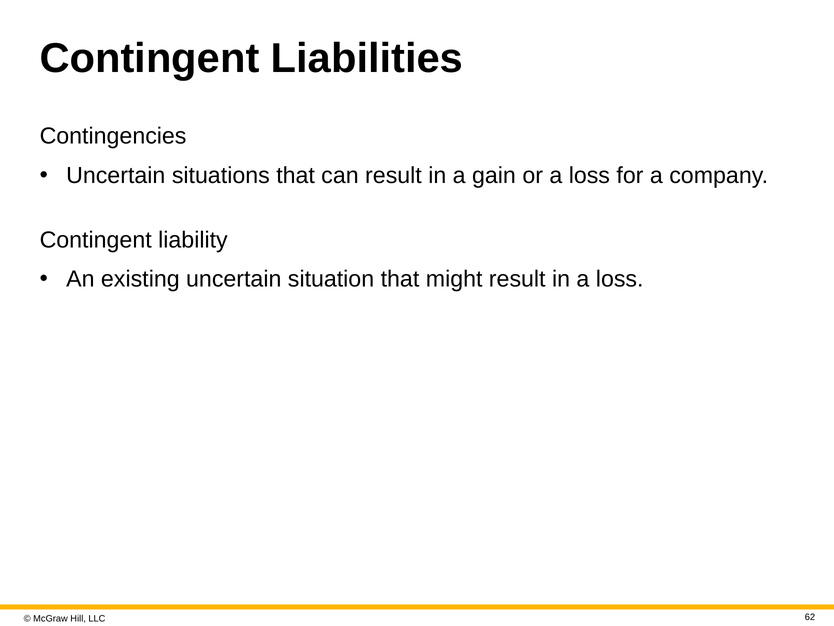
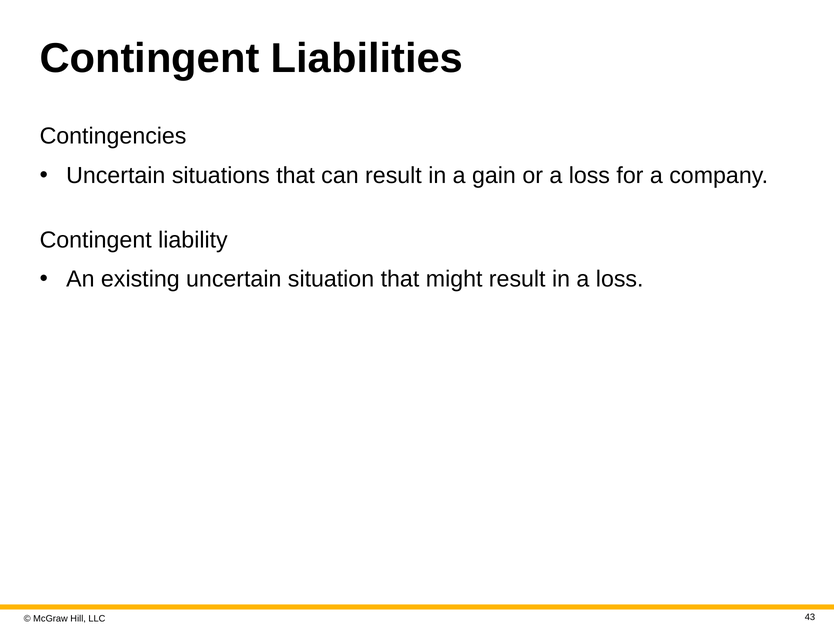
62: 62 -> 43
